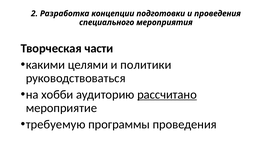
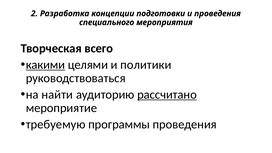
части: части -> всего
какими underline: none -> present
хобби: хобби -> найти
